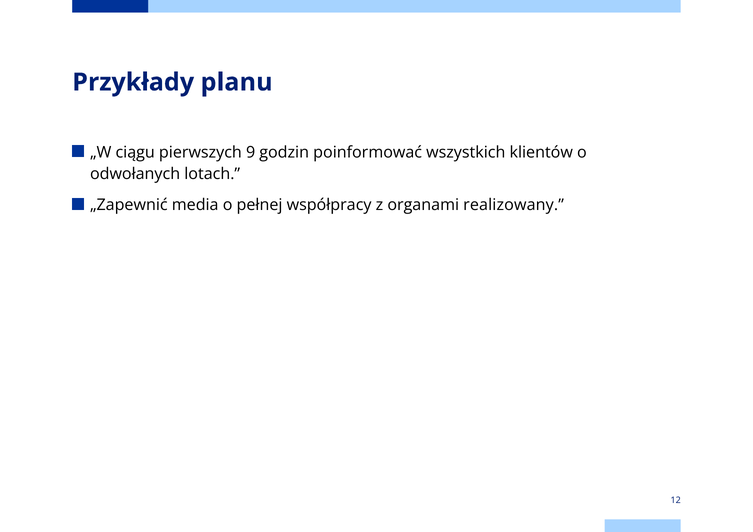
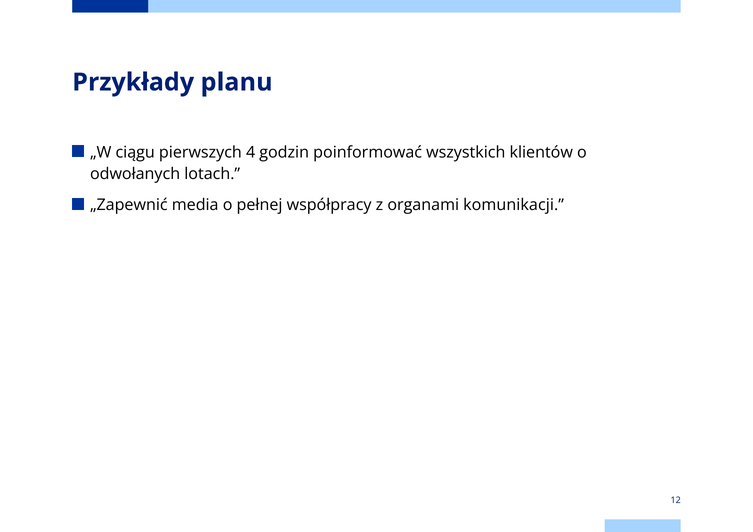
9: 9 -> 4
realizowany: realizowany -> komunikacji
